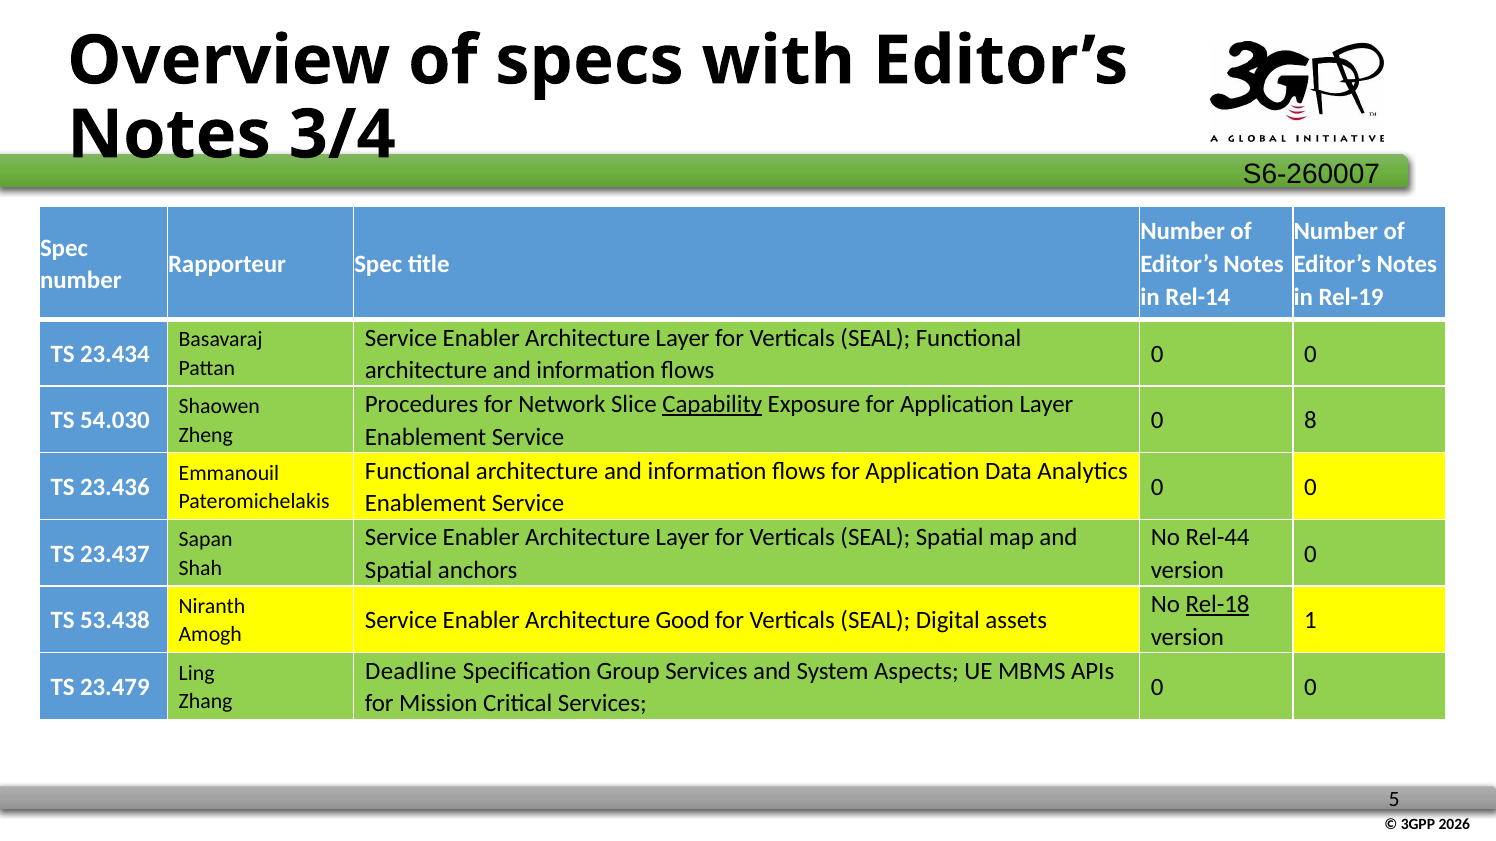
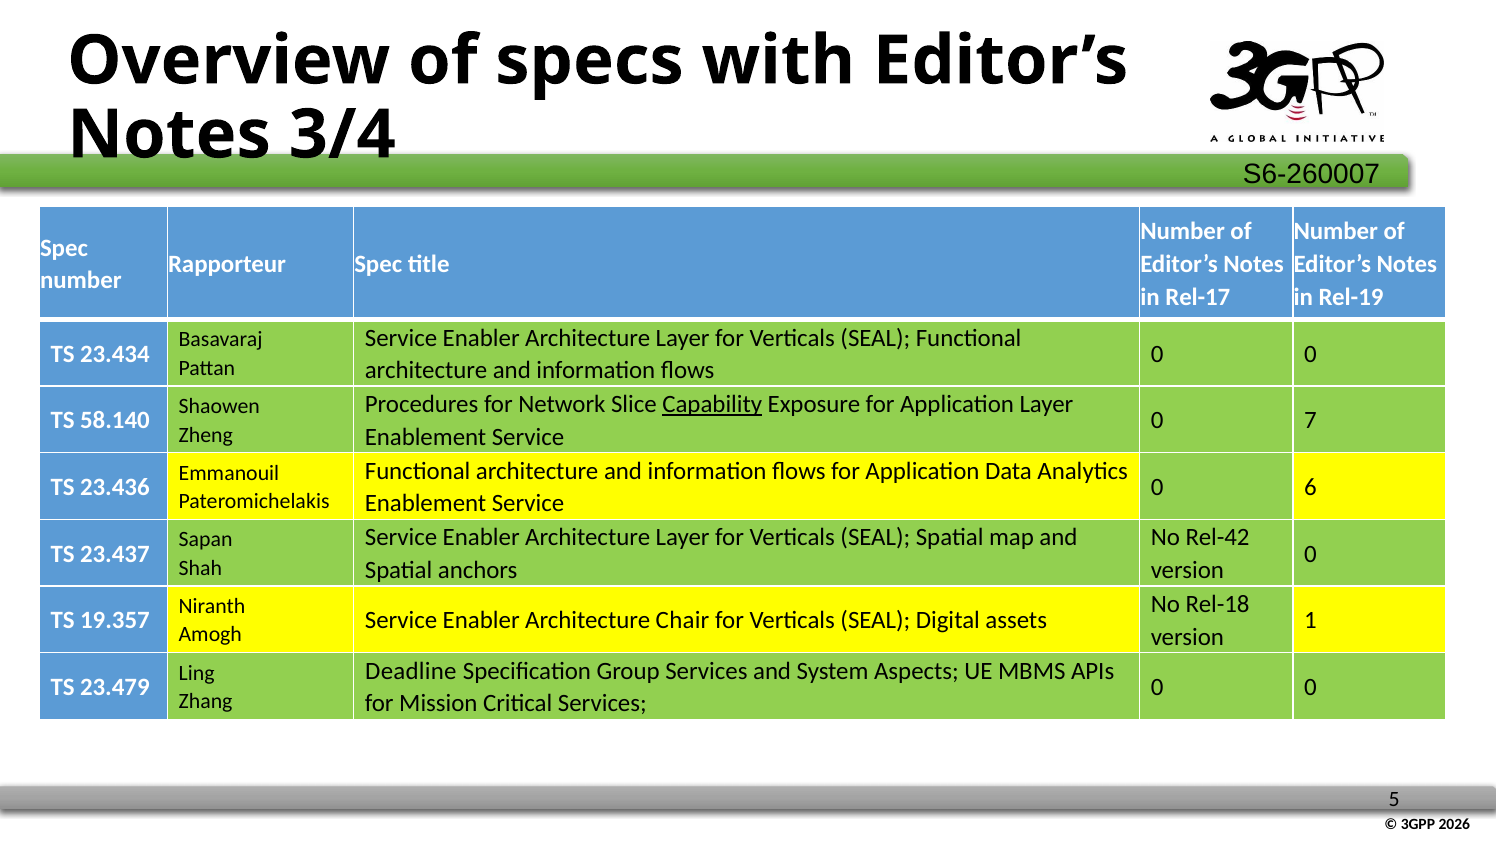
Rel-14: Rel-14 -> Rel-17
54.030: 54.030 -> 58.140
8: 8 -> 7
0 at (1310, 488): 0 -> 6
Rel-44: Rel-44 -> Rel-42
Rel-18 underline: present -> none
53.438: 53.438 -> 19.357
Good: Good -> Chair
